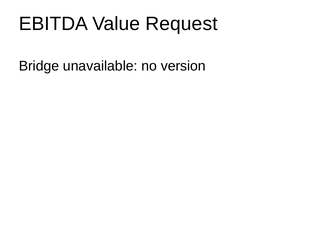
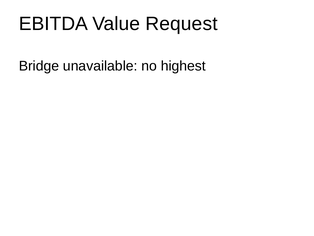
version: version -> highest
